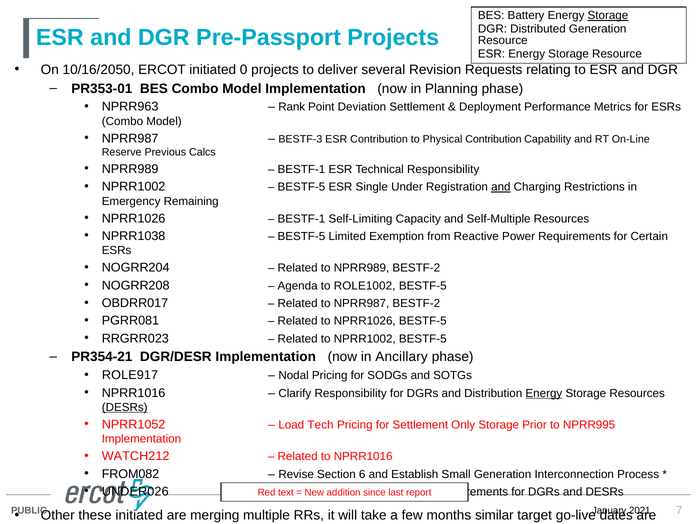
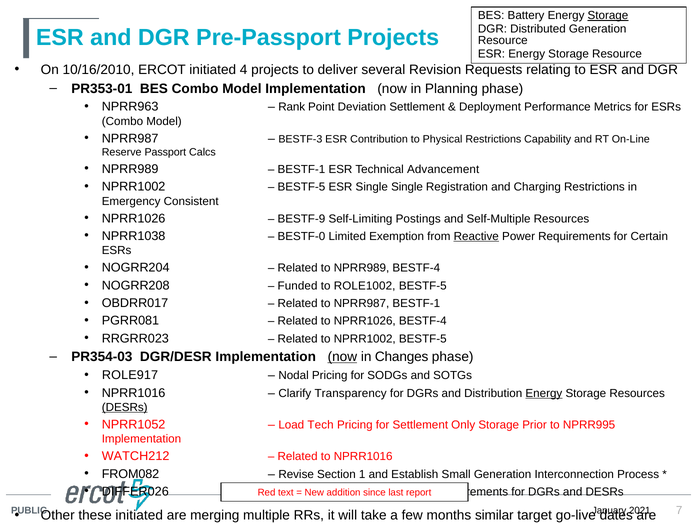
10/16/2050: 10/16/2050 -> 10/16/2010
0: 0 -> 4
Physical Contribution: Contribution -> Restrictions
Previous: Previous -> Passport
Technical Responsibility: Responsibility -> Advancement
Single Under: Under -> Single
and at (501, 187) underline: present -> none
Remaining: Remaining -> Consistent
BESTF-1 at (301, 218): BESTF-1 -> BESTF-9
Capacity: Capacity -> Postings
BESTF-5 at (301, 236): BESTF-5 -> BESTF-0
Reactive underline: none -> present
NPRR989 BESTF-2: BESTF-2 -> BESTF-4
Agenda: Agenda -> Funded
NPRR987 BESTF-2: BESTF-2 -> BESTF-1
NPRR1026 BESTF-5: BESTF-5 -> BESTF-4
PR354-21: PR354-21 -> PR354-03
now at (342, 357) underline: none -> present
Ancillary: Ancillary -> Changes
Clarify Responsibility: Responsibility -> Transparency
6: 6 -> 1
UNDER026: UNDER026 -> DIFFER026
